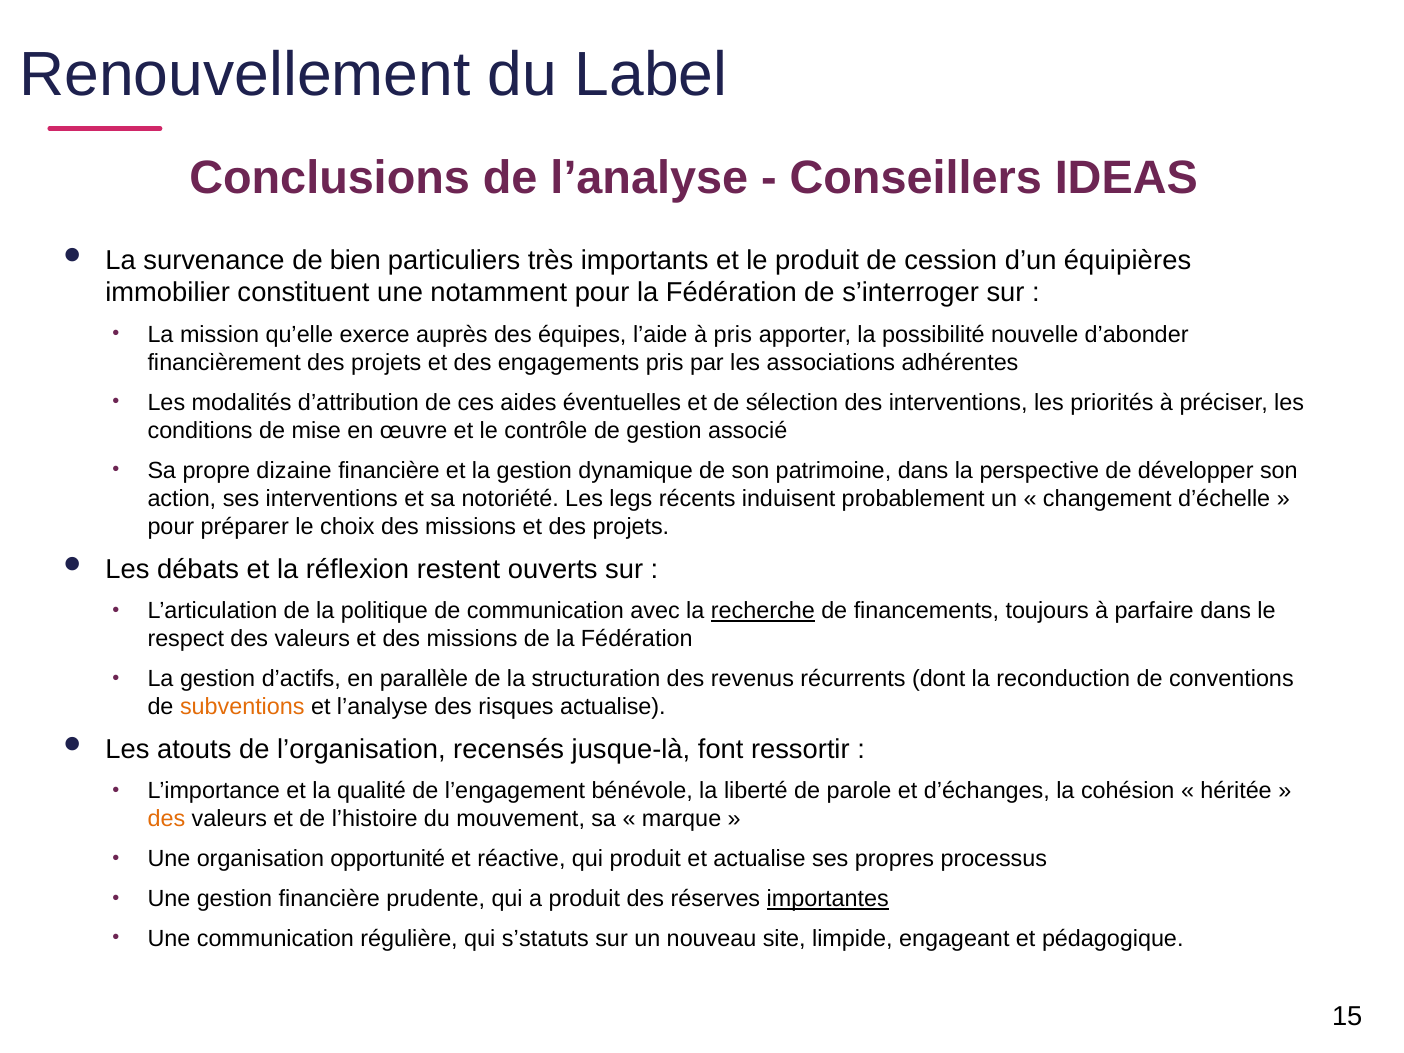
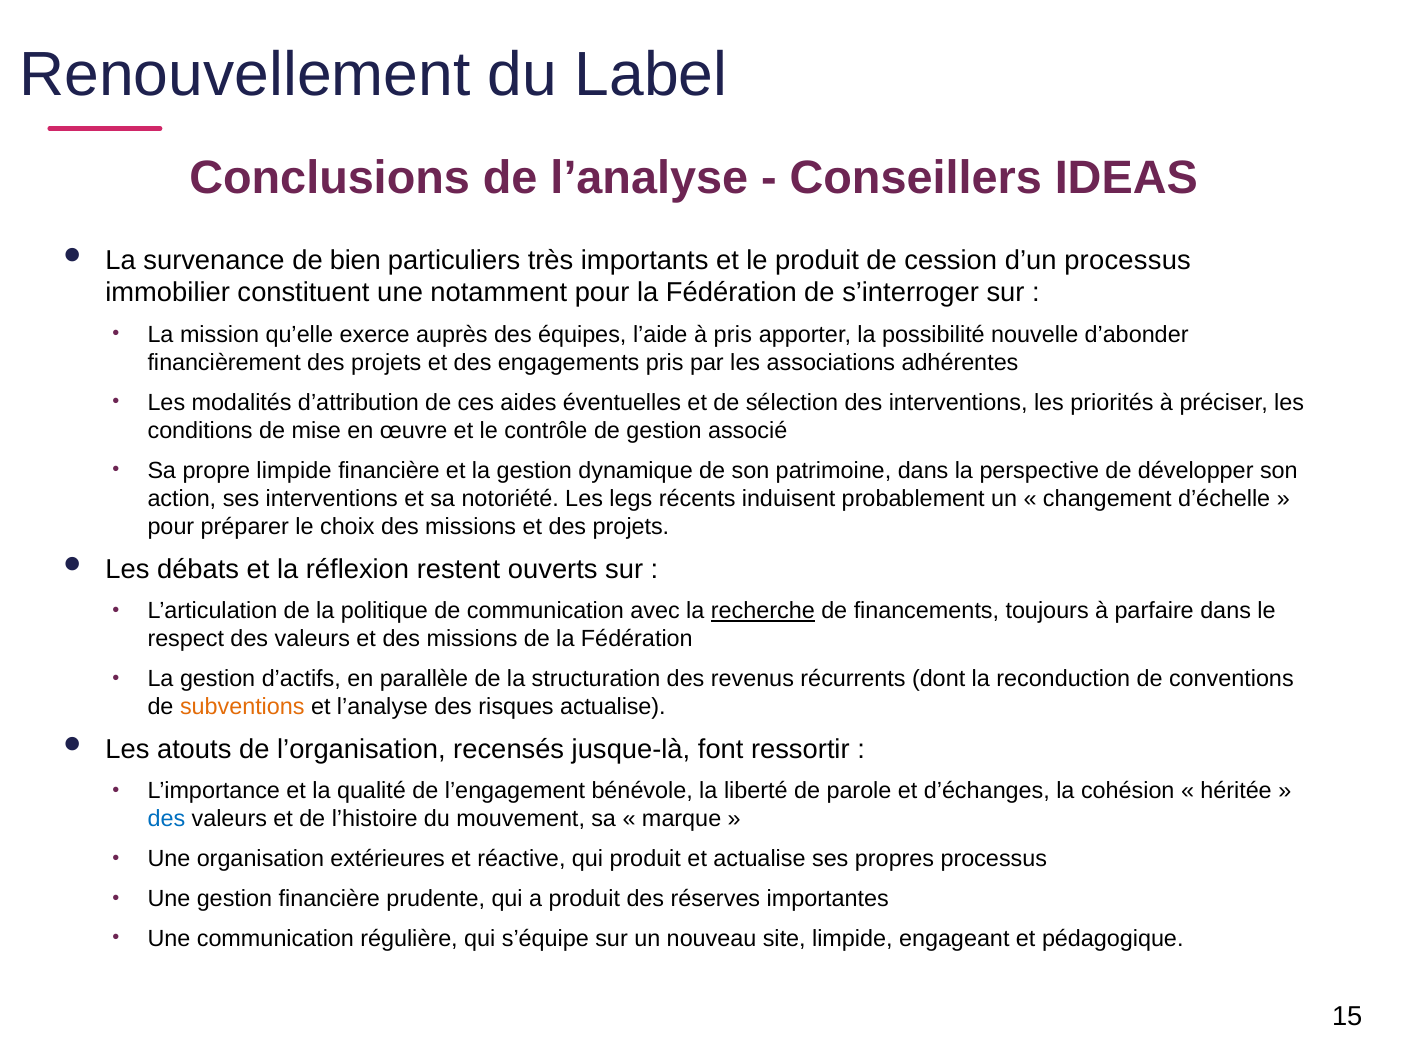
d’un équipières: équipières -> processus
propre dizaine: dizaine -> limpide
des at (166, 819) colour: orange -> blue
opportunité: opportunité -> extérieures
importantes underline: present -> none
s’statuts: s’statuts -> s’équipe
